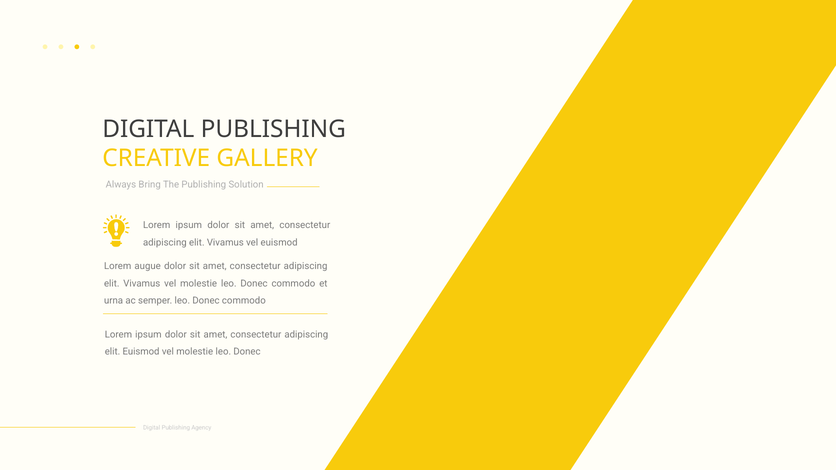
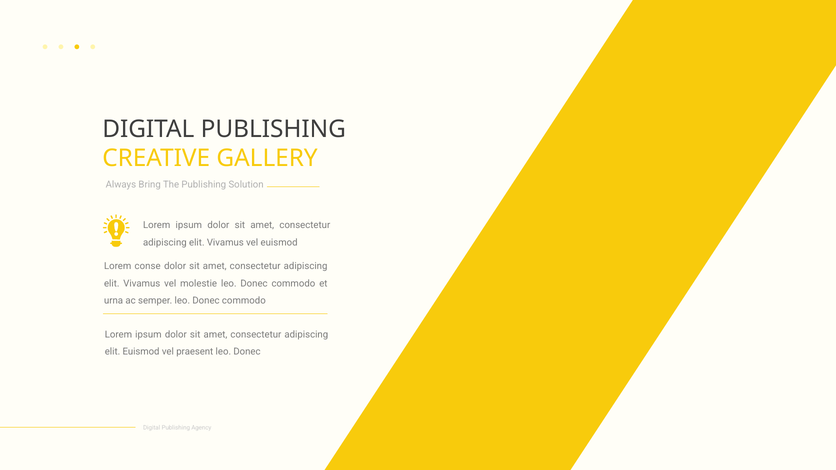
augue: augue -> conse
molestie at (195, 352): molestie -> praesent
